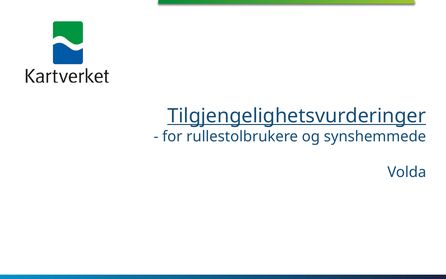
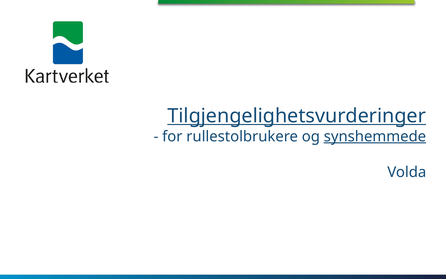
synshemmede underline: none -> present
